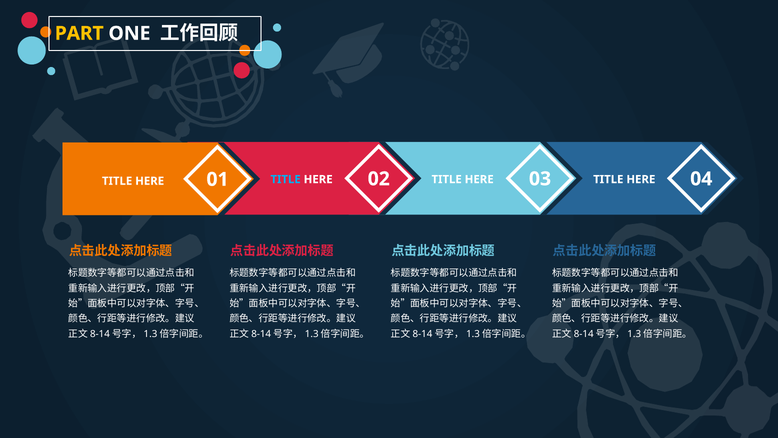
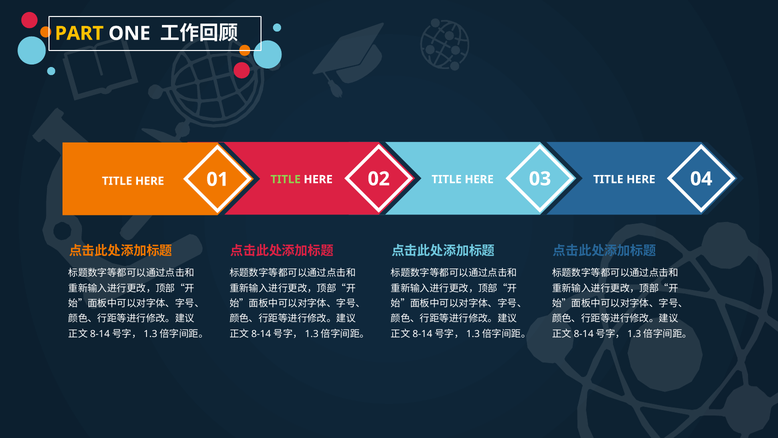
TITLE at (286, 179) colour: light blue -> light green
